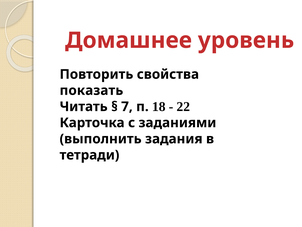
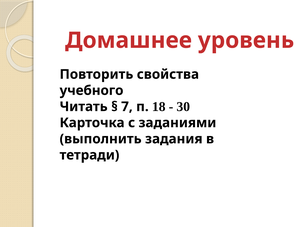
показать: показать -> учебного
22: 22 -> 30
